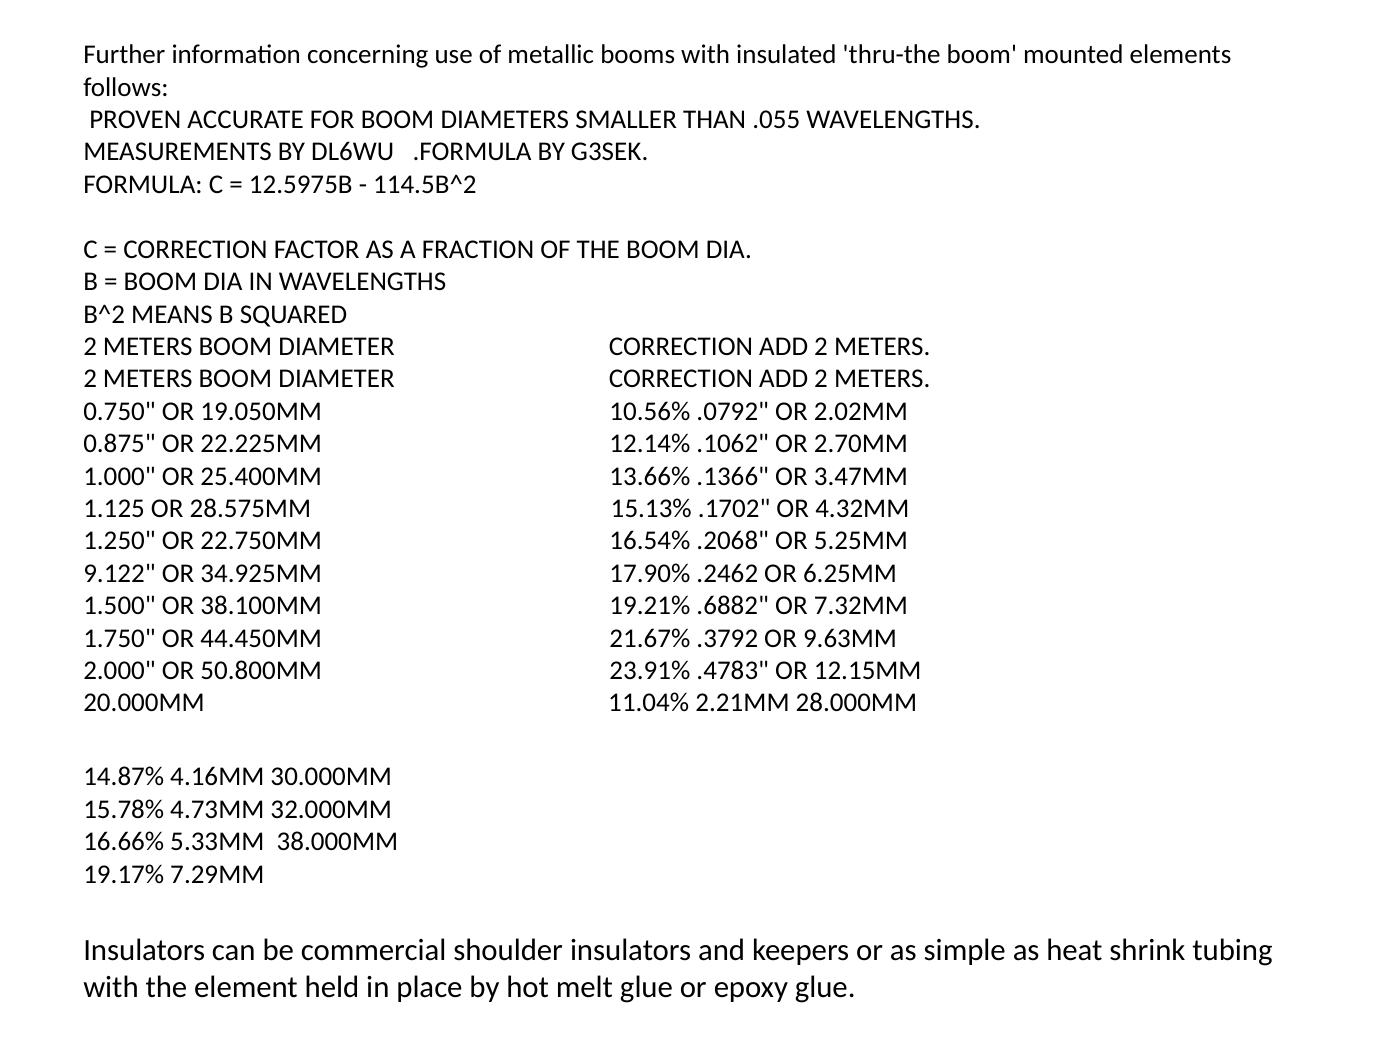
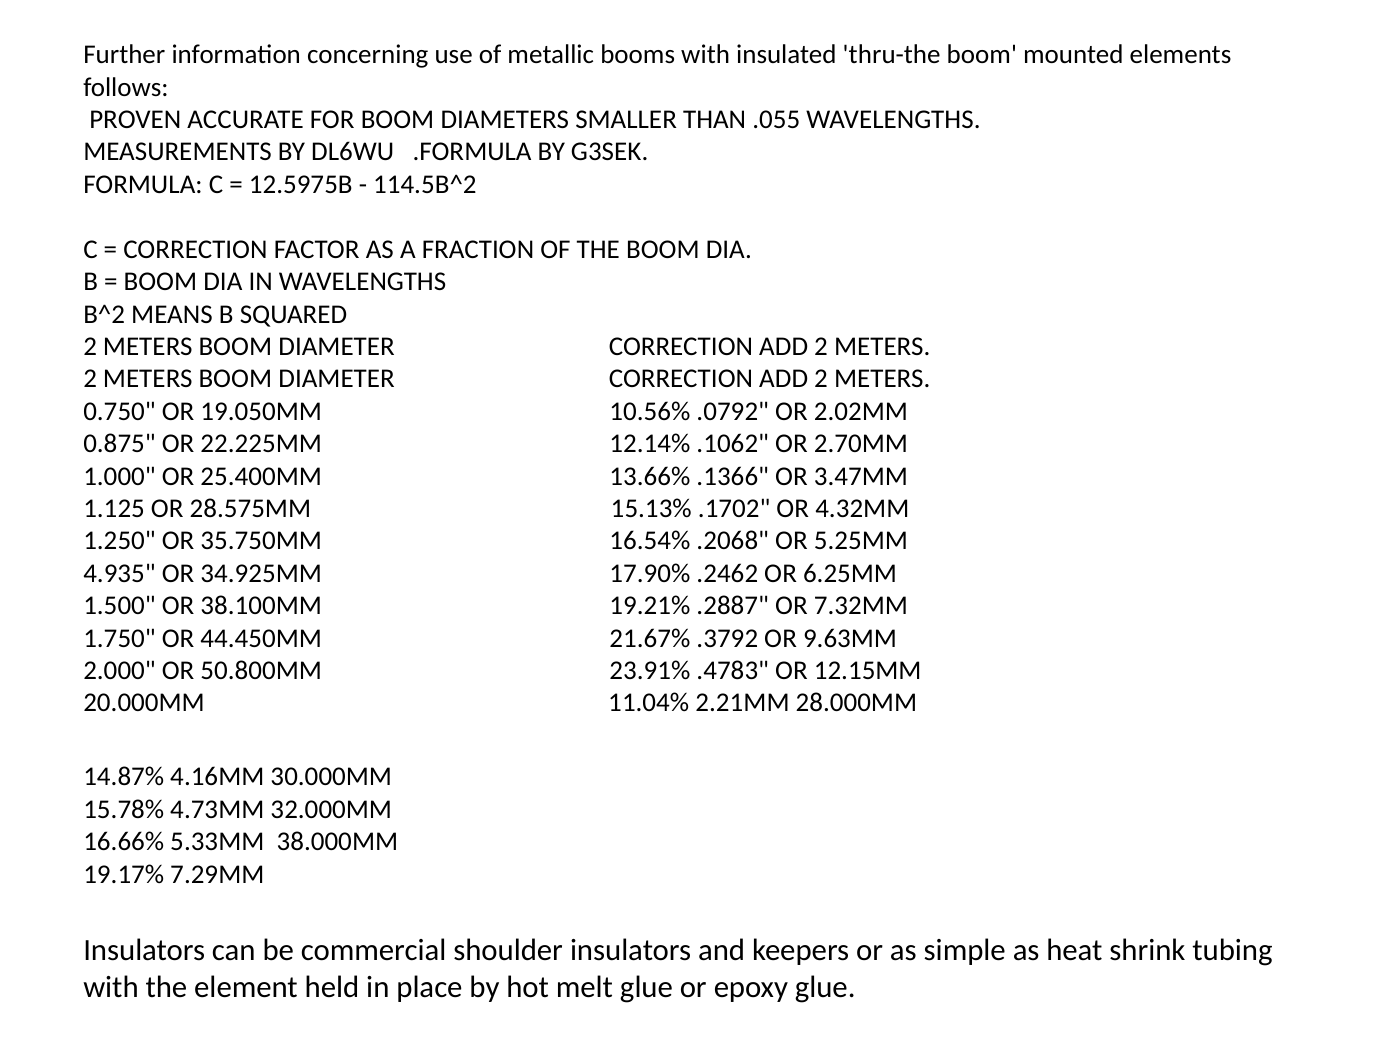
22.750MM: 22.750MM -> 35.750MM
9.122: 9.122 -> 4.935
.6882: .6882 -> .2887
